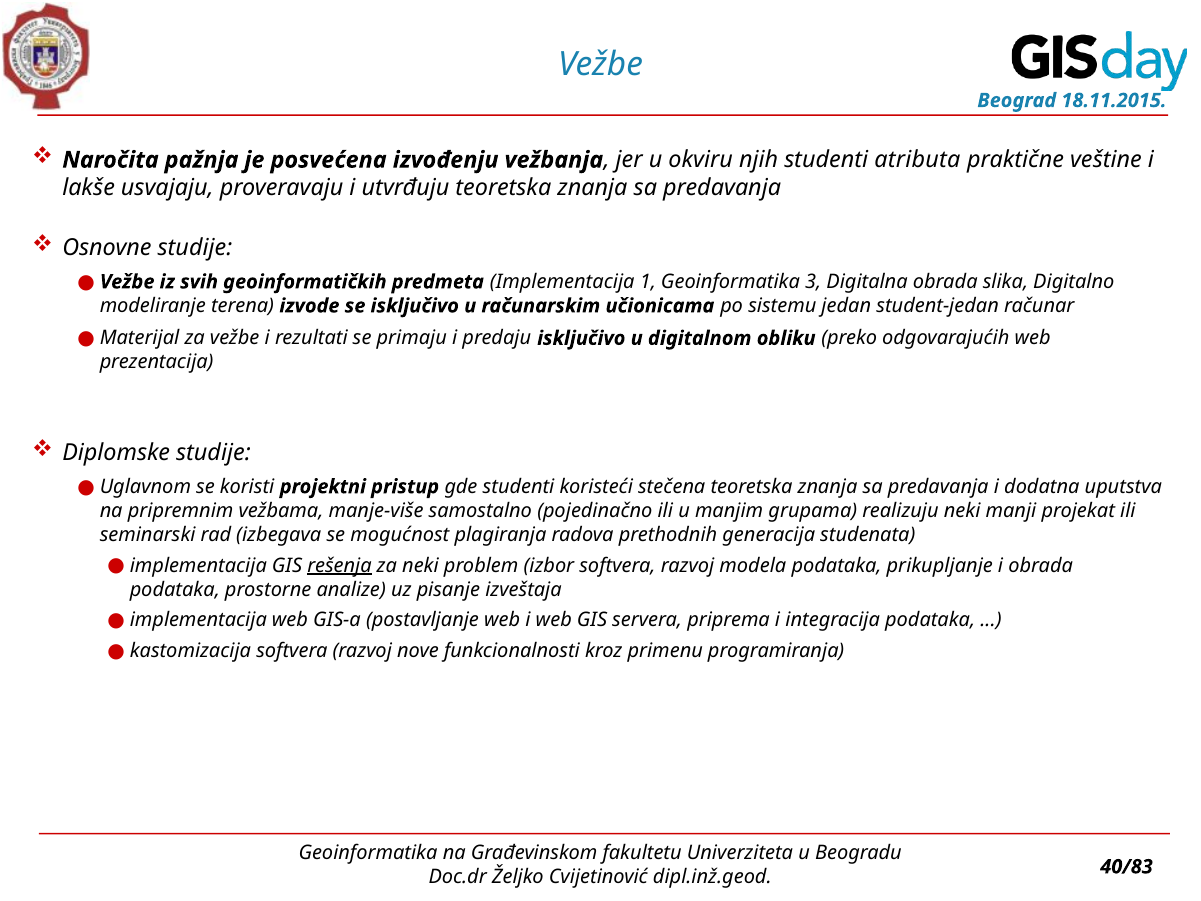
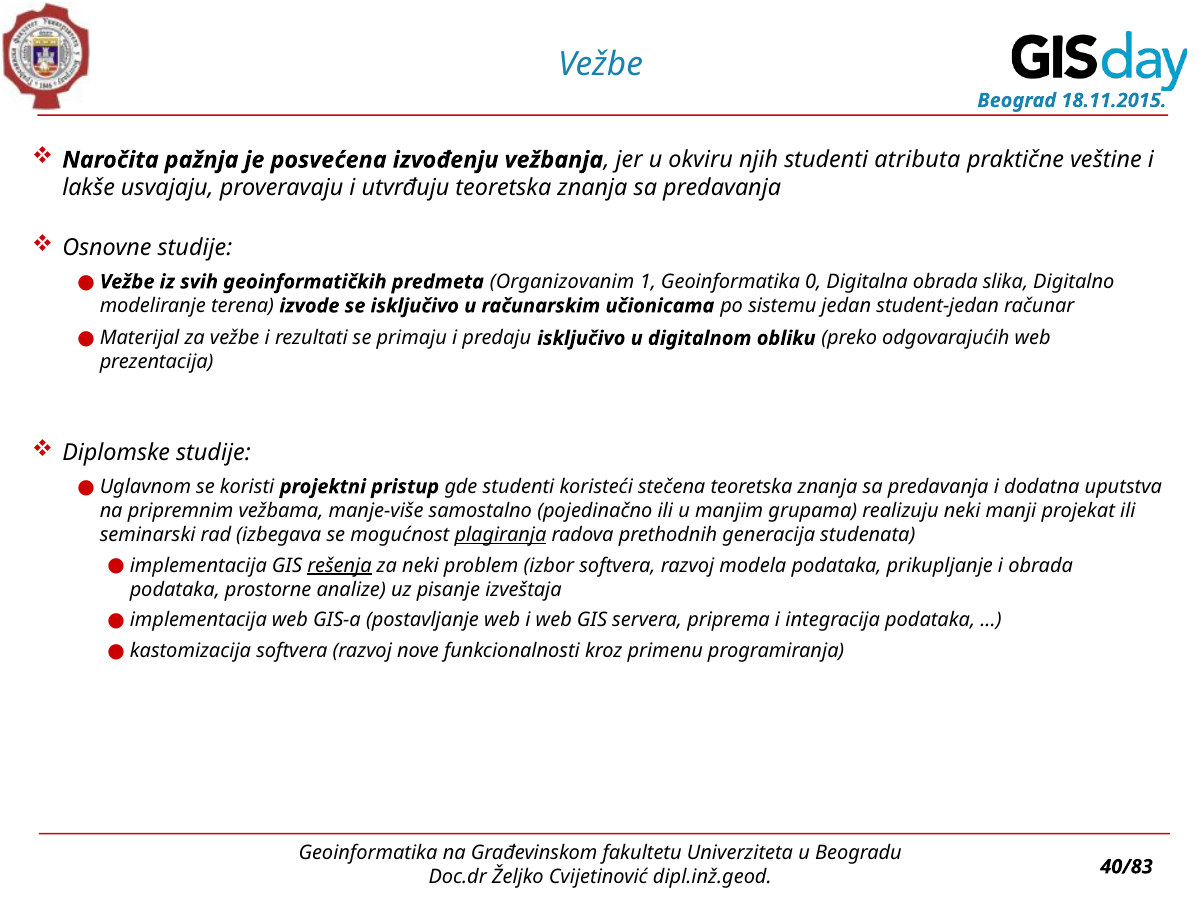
predmeta Implementacija: Implementacija -> Organizovanim
3: 3 -> 0
plagiranja underline: none -> present
